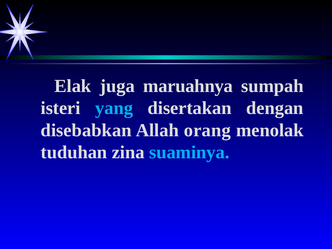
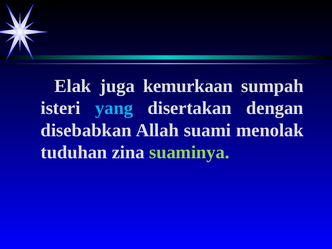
maruahnya: maruahnya -> kemurkaan
orang: orang -> suami
suaminya colour: light blue -> light green
